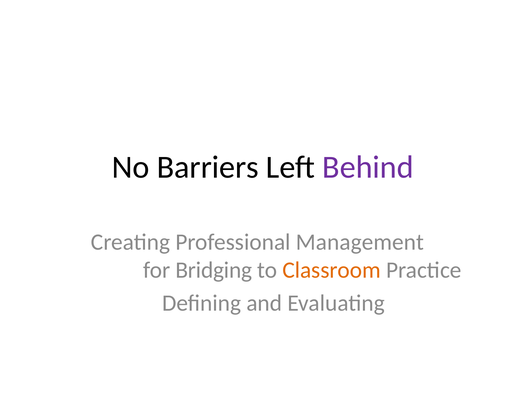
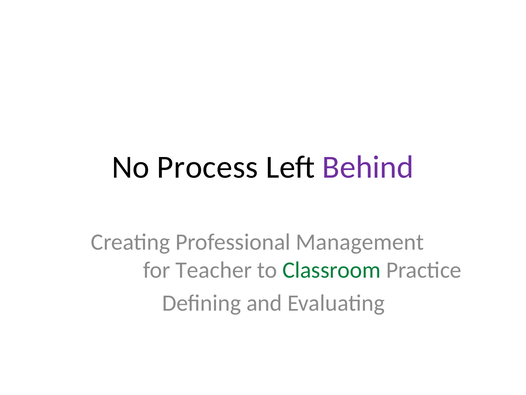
Barriers: Barriers -> Process
Bridging: Bridging -> Teacher
Classroom colour: orange -> green
